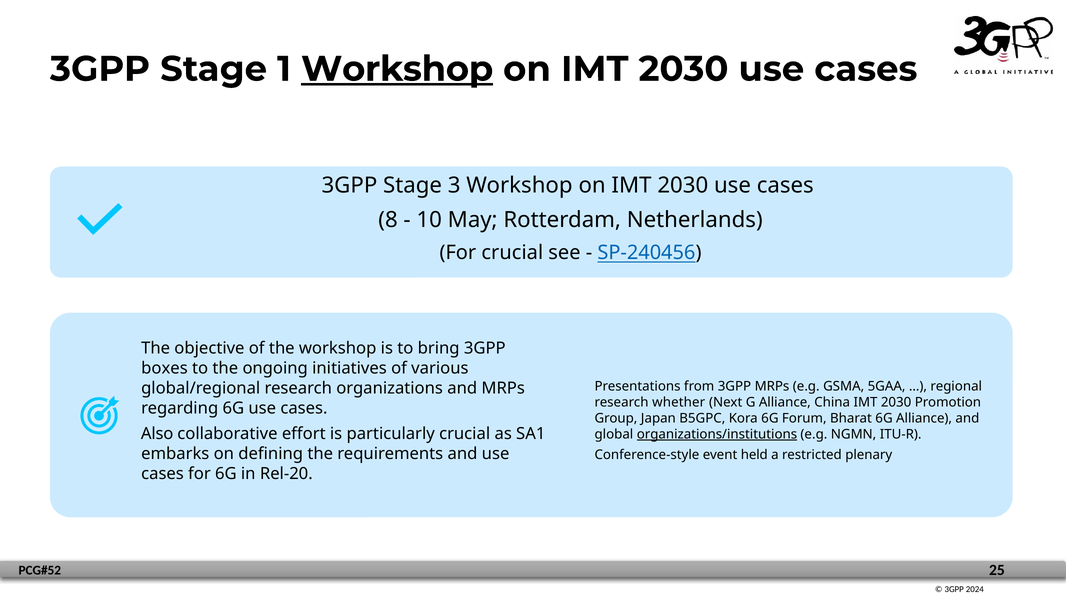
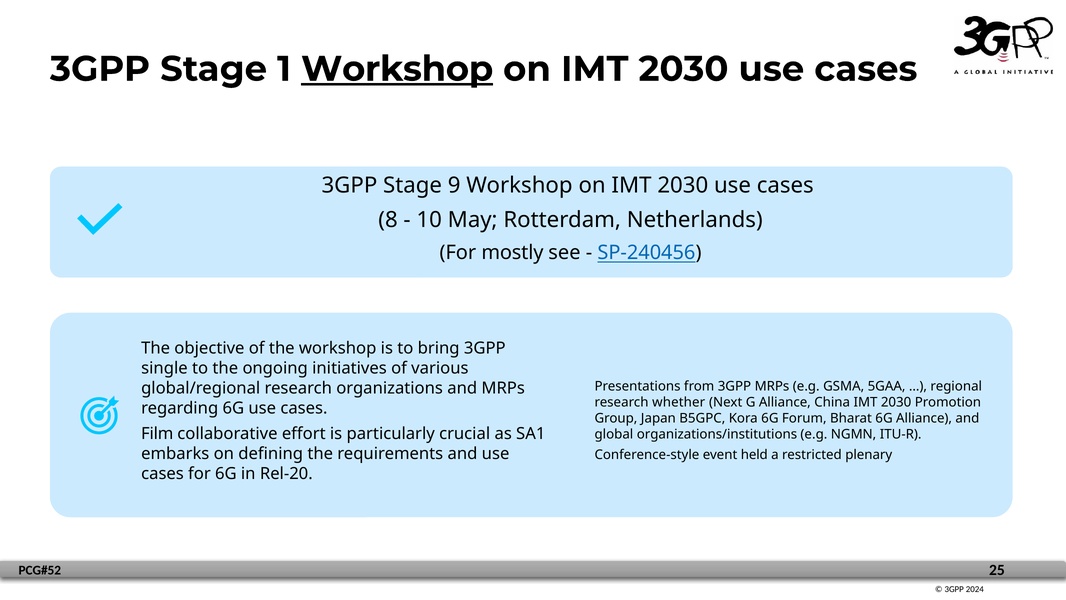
3: 3 -> 9
For crucial: crucial -> mostly
boxes: boxes -> single
Also: Also -> Film
organizations/institutions underline: present -> none
